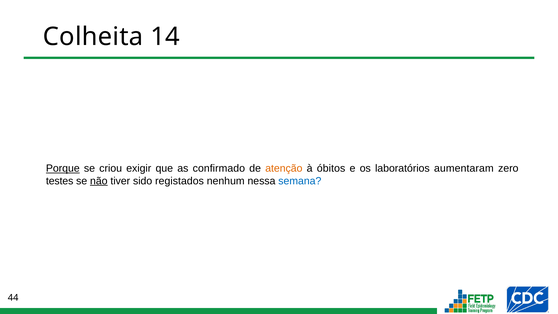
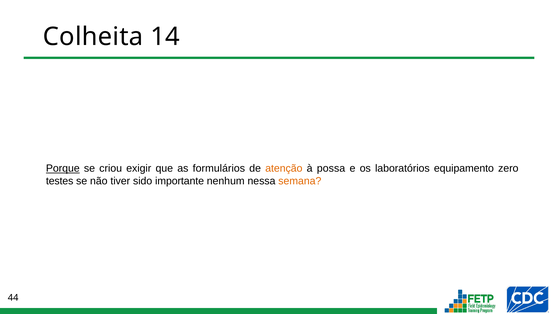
confirmado: confirmado -> formulários
óbitos: óbitos -> possa
aumentaram: aumentaram -> equipamento
não underline: present -> none
registados: registados -> importante
semana colour: blue -> orange
